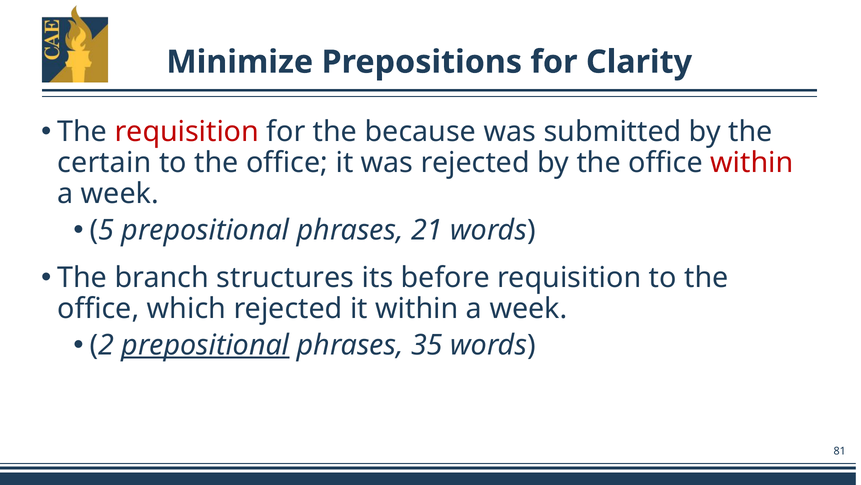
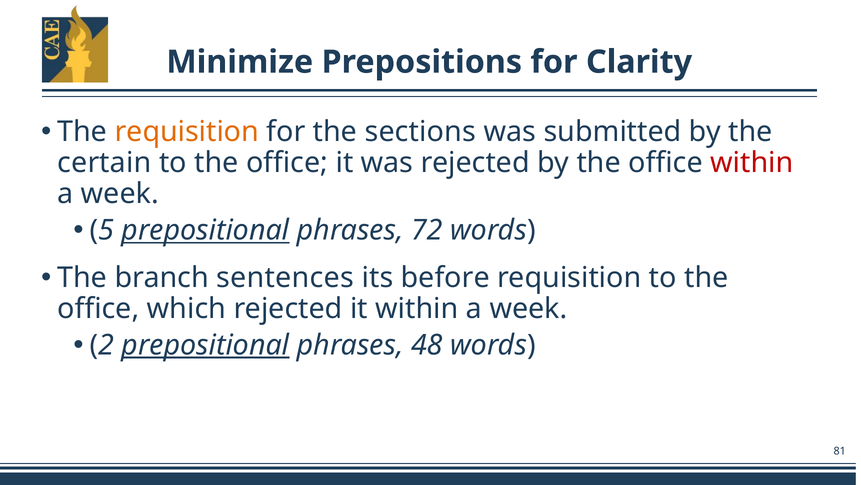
requisition at (187, 132) colour: red -> orange
because: because -> sections
prepositional at (205, 230) underline: none -> present
21: 21 -> 72
structures: structures -> sentences
35: 35 -> 48
